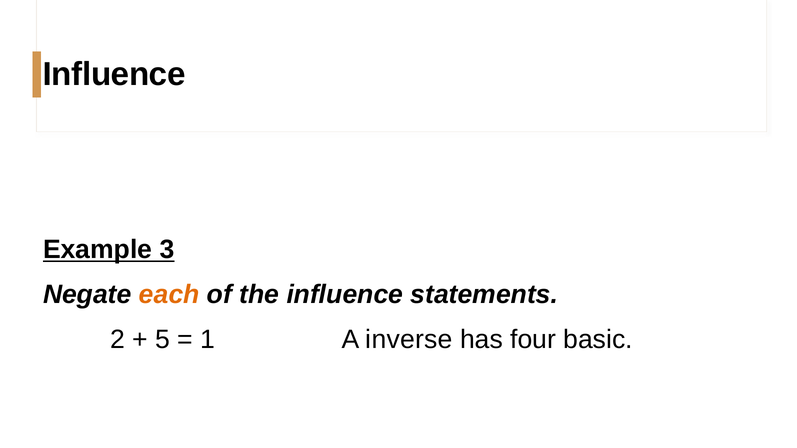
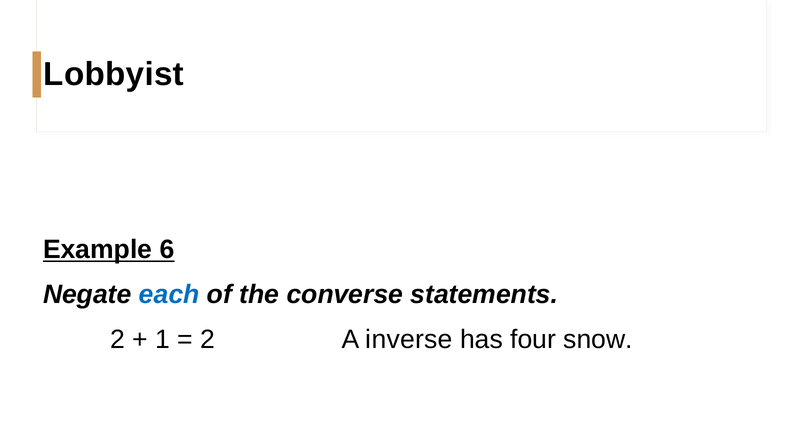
Influence at (114, 74): Influence -> Lobbyist
3: 3 -> 6
each colour: orange -> blue
the influence: influence -> converse
5: 5 -> 1
1 at (208, 340): 1 -> 2
basic: basic -> snow
